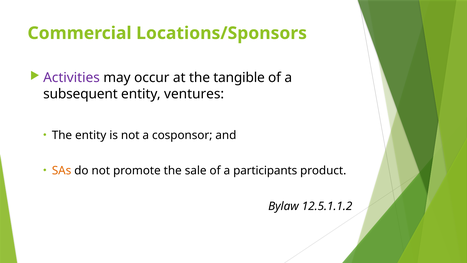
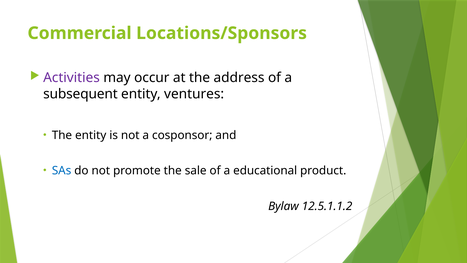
tangible: tangible -> address
SAs colour: orange -> blue
participants: participants -> educational
